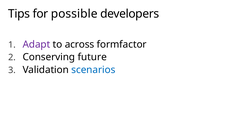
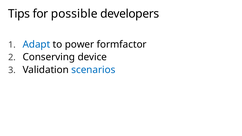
Adapt colour: purple -> blue
across: across -> power
future: future -> device
